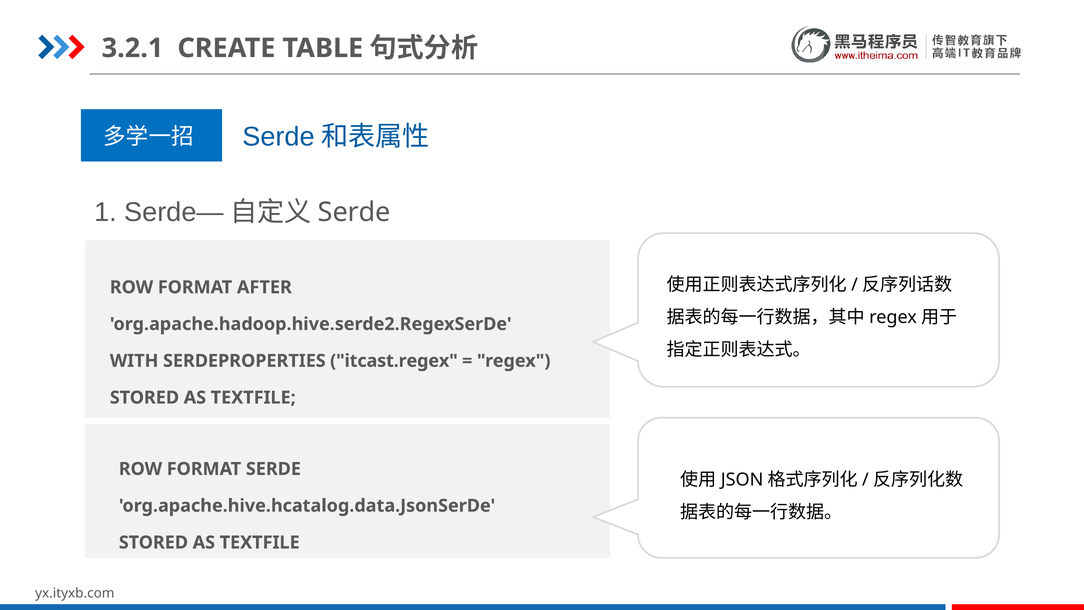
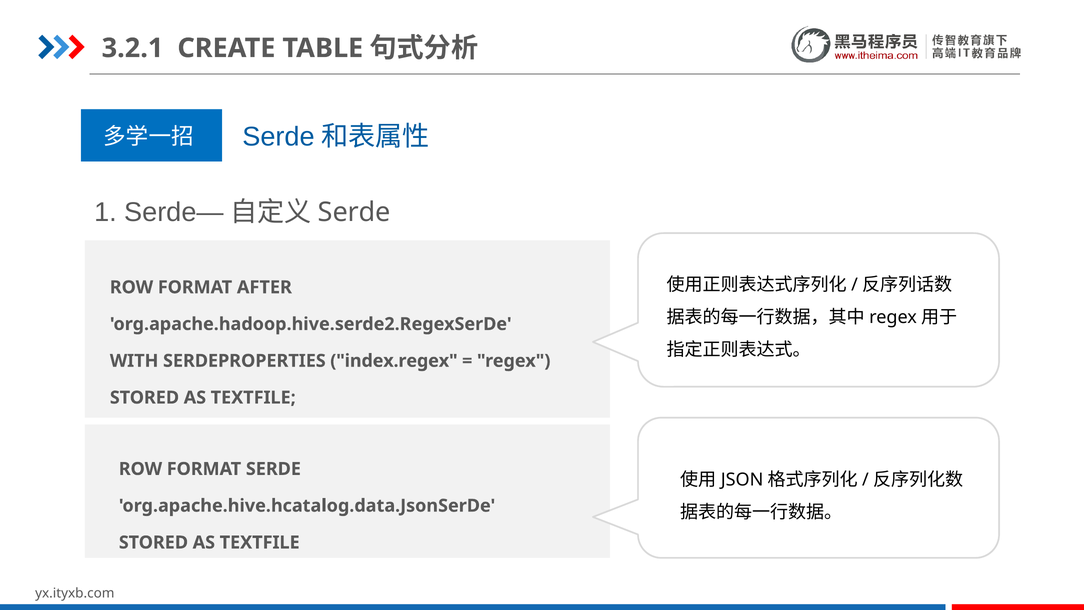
itcast.regex: itcast.regex -> index.regex
